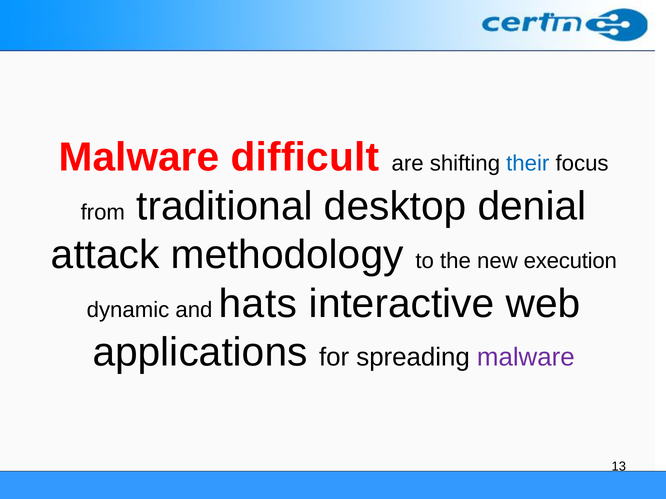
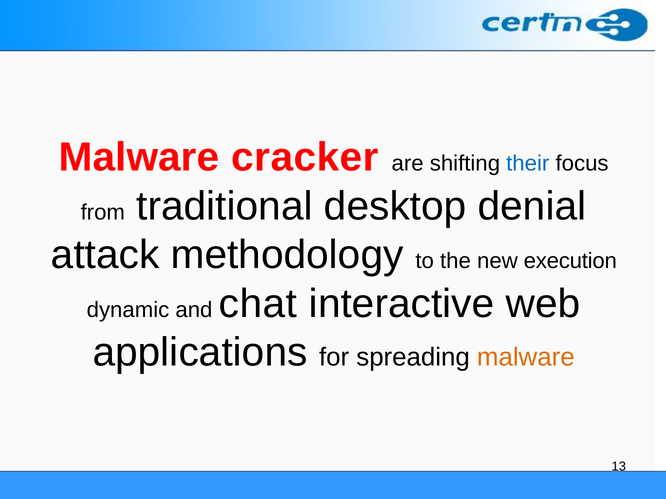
difficult: difficult -> cracker
hats: hats -> chat
malware at (526, 358) colour: purple -> orange
